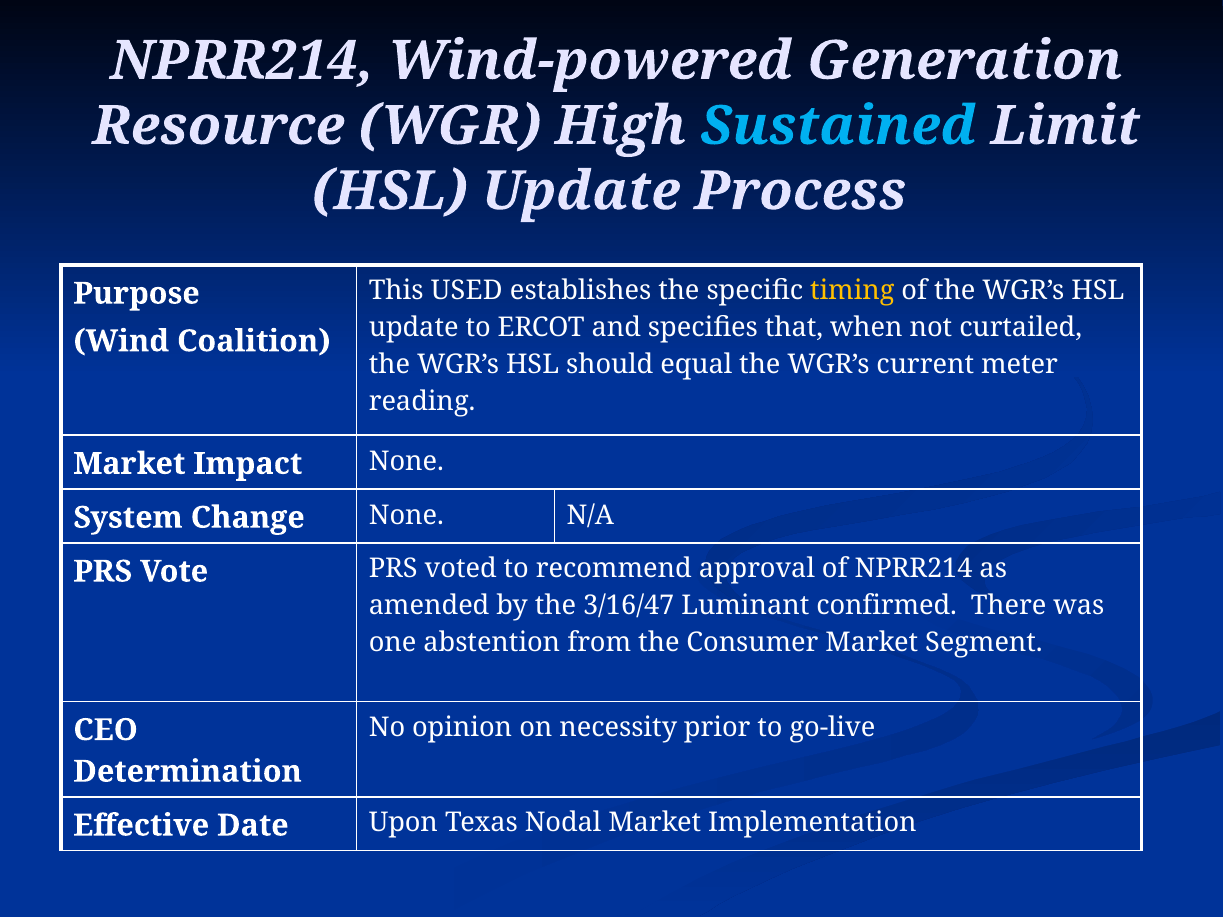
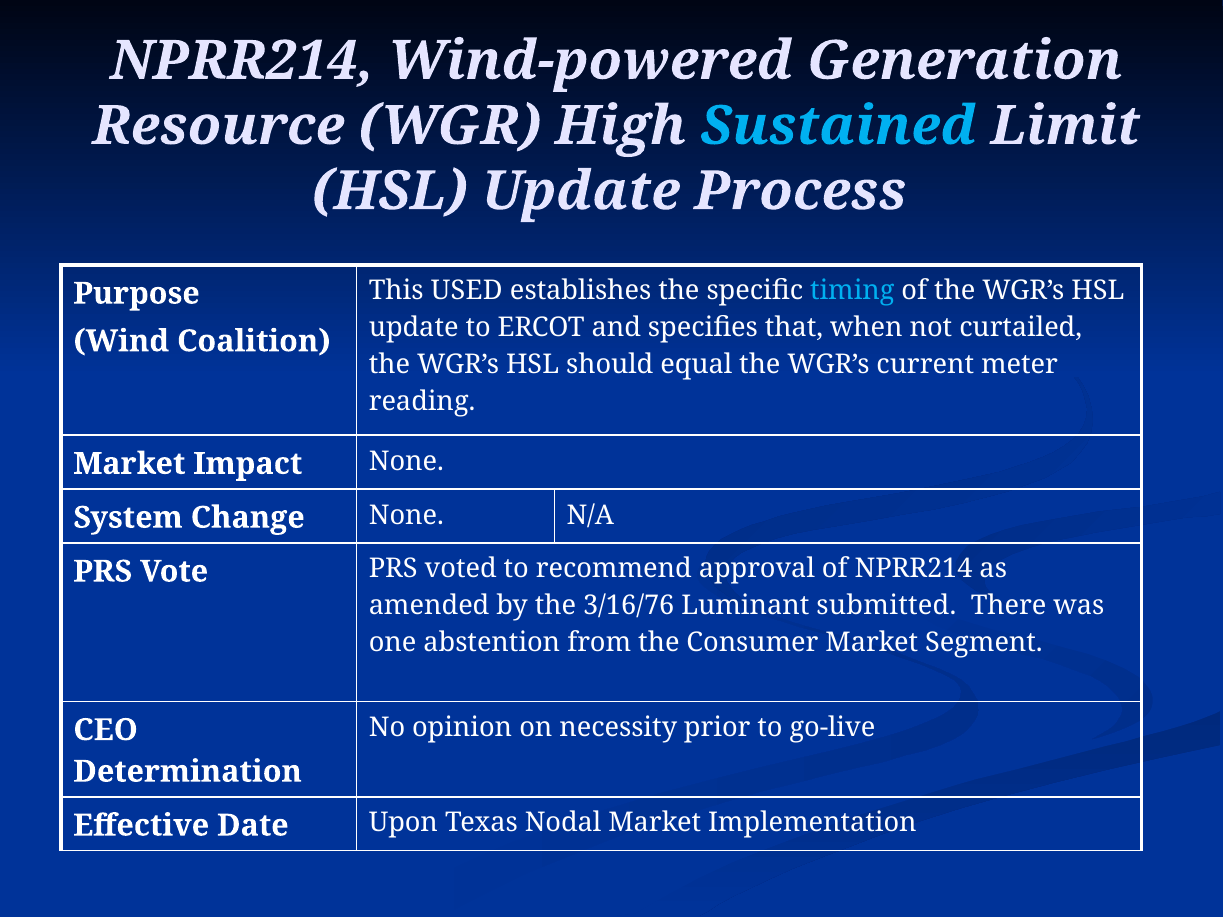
timing colour: yellow -> light blue
3/16/47: 3/16/47 -> 3/16/76
confirmed: confirmed -> submitted
